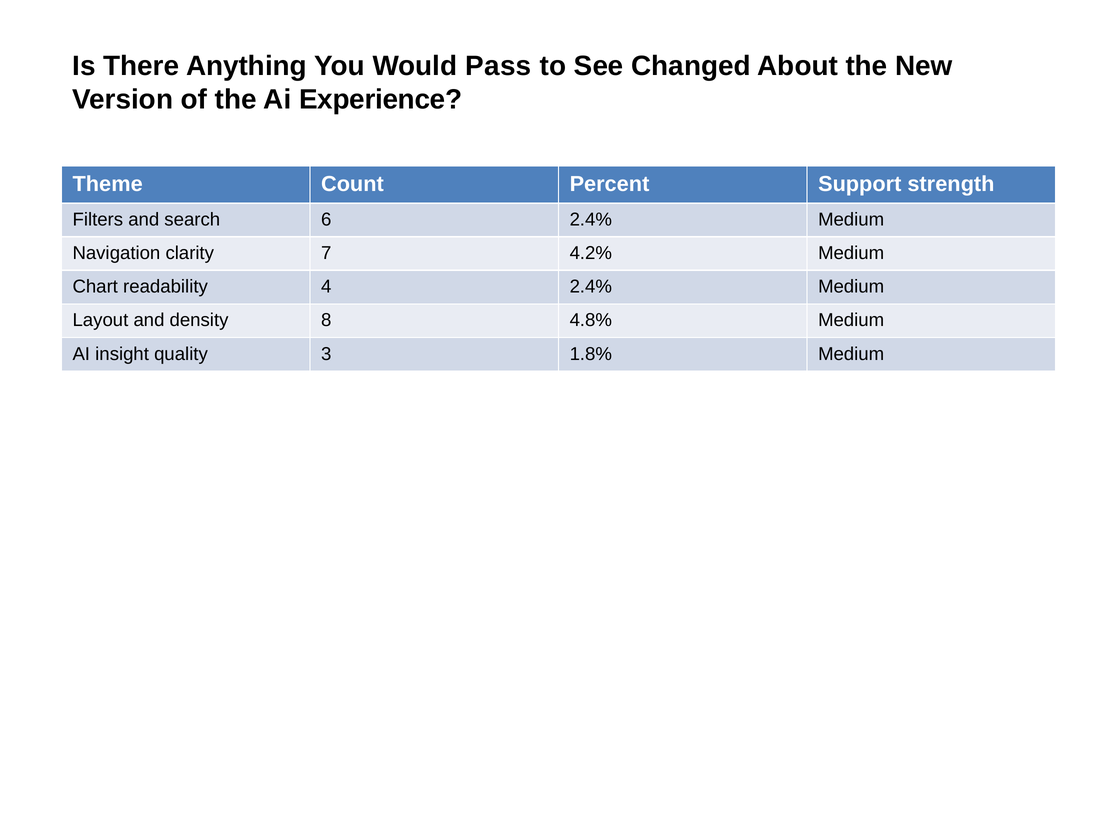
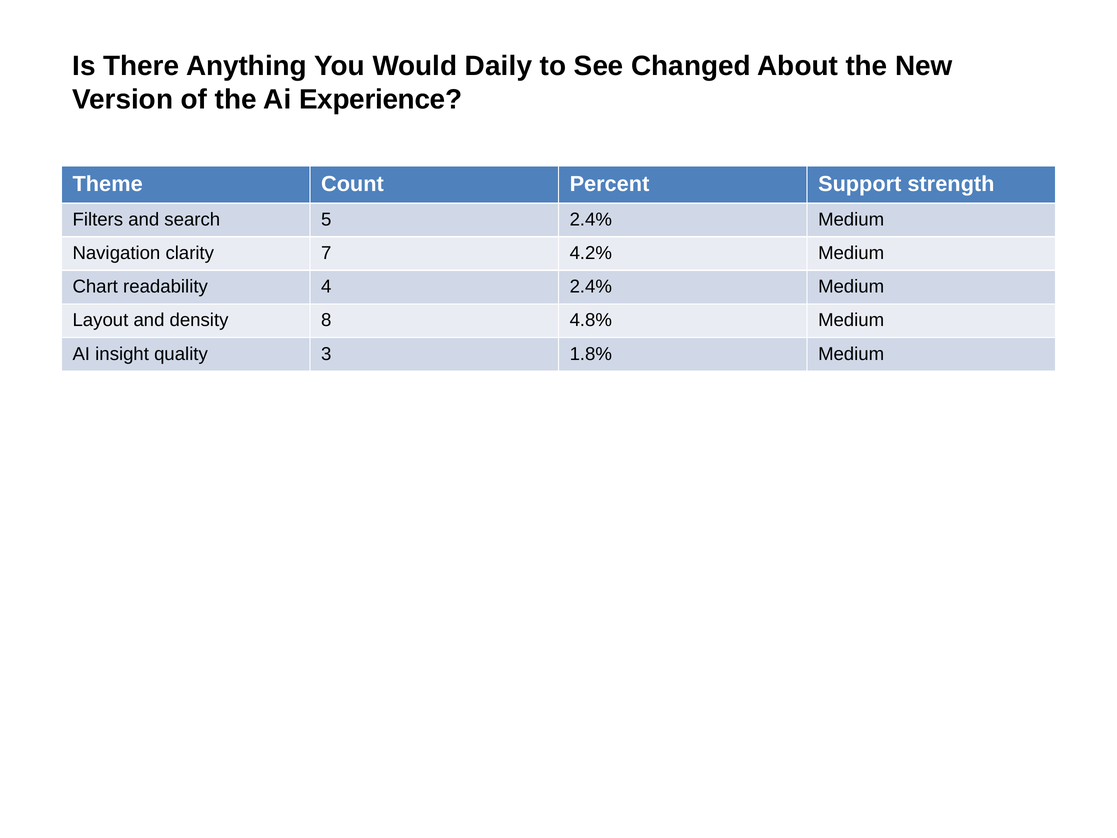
Pass: Pass -> Daily
6: 6 -> 5
